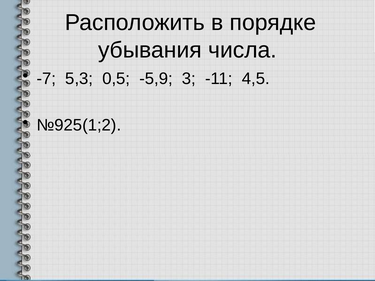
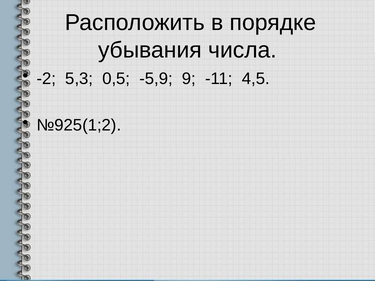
-7: -7 -> -2
3: 3 -> 9
